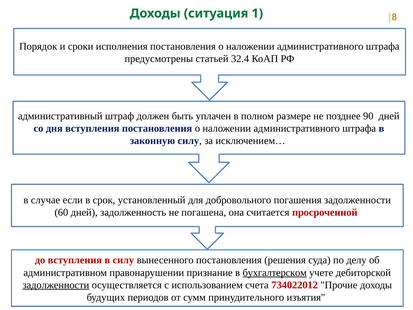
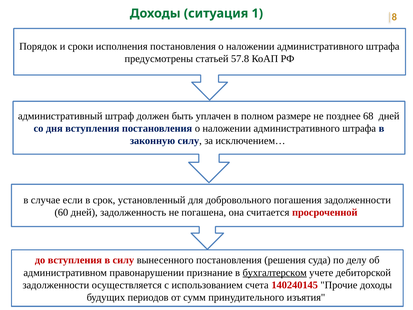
32.4: 32.4 -> 57.8
90: 90 -> 68
задолженности at (56, 285) underline: present -> none
734022012: 734022012 -> 140240145
